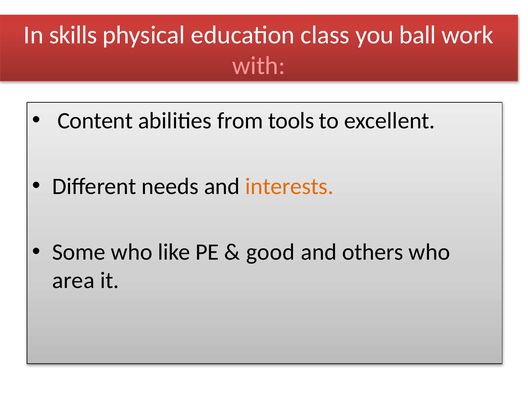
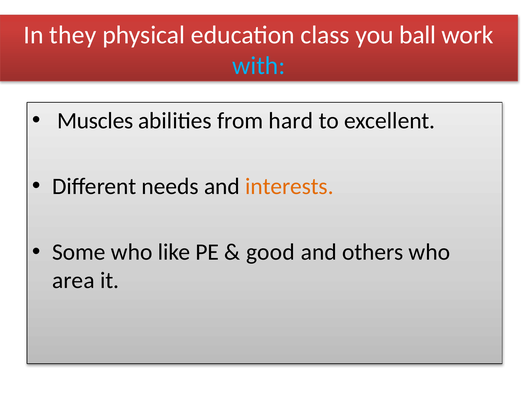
skills: skills -> they
with colour: pink -> light blue
Content: Content -> Muscles
tools: tools -> hard
